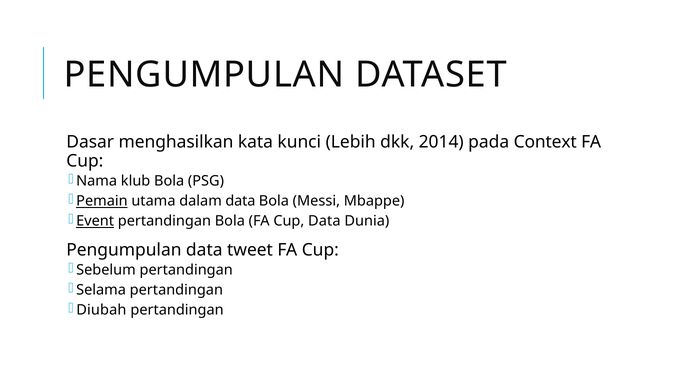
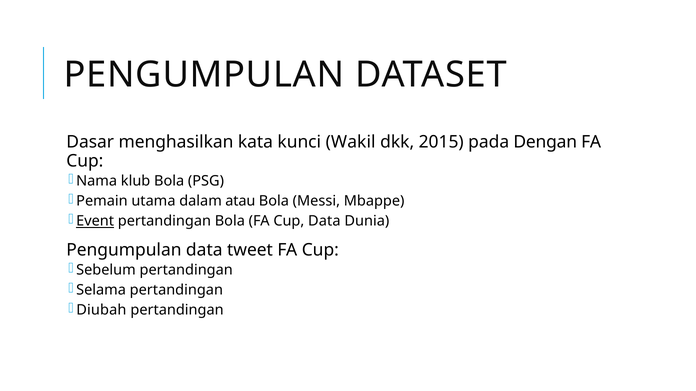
Lebih: Lebih -> Wakil
2014: 2014 -> 2015
Context: Context -> Dengan
Pemain underline: present -> none
dalam data: data -> atau
